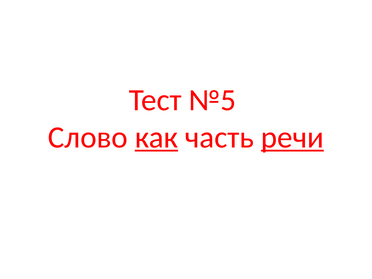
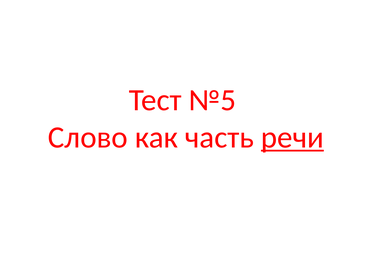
как underline: present -> none
